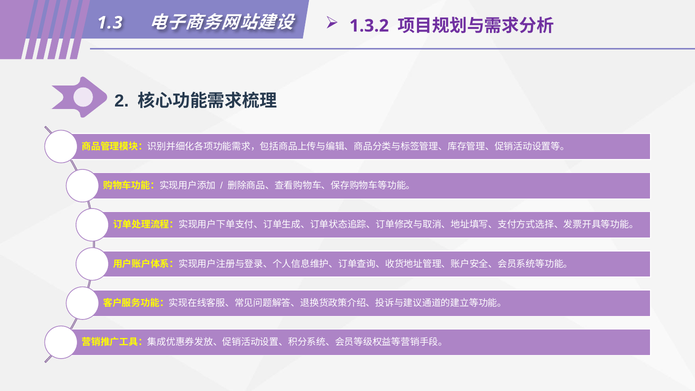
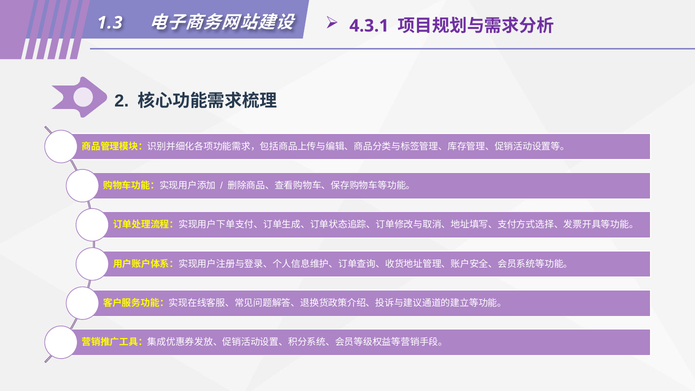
1.3.2: 1.3.2 -> 4.3.1
